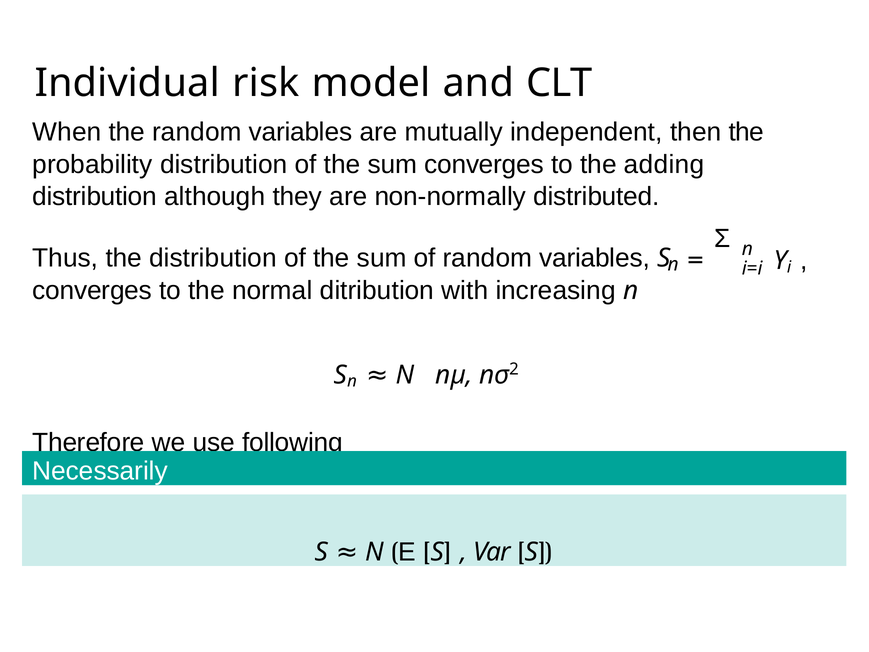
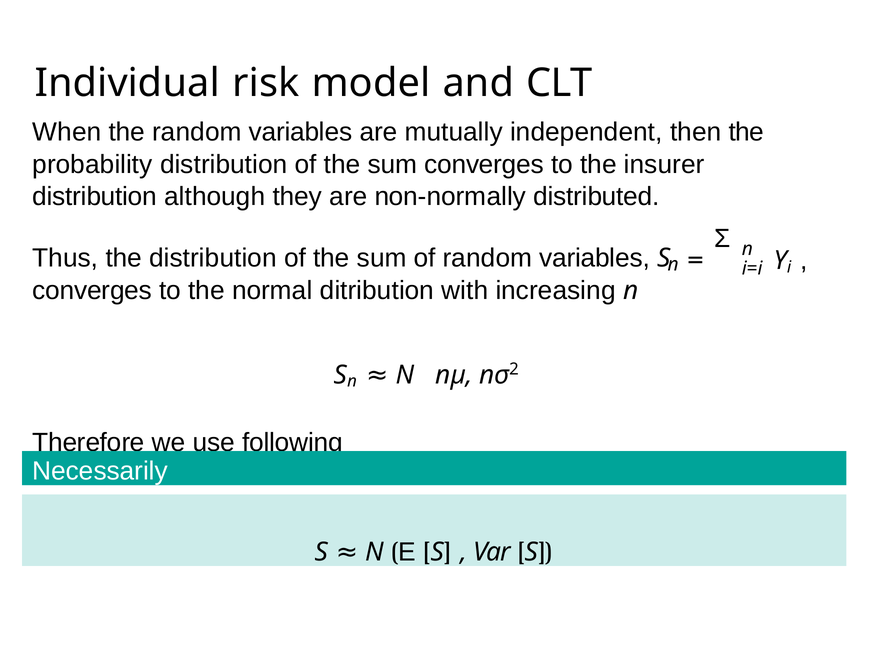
adding: adding -> insurer
